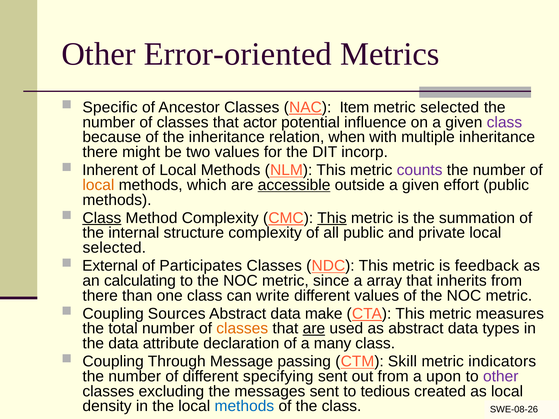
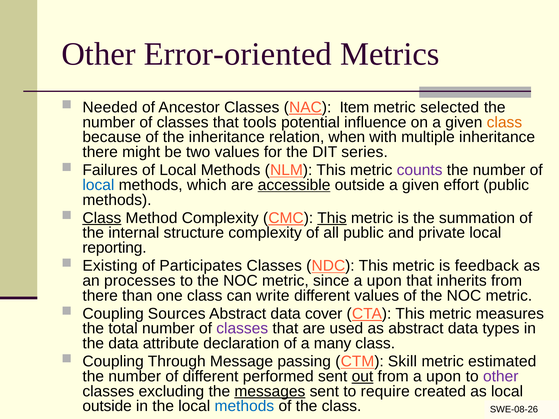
Specific: Specific -> Needed
actor: actor -> tools
class at (504, 122) colour: purple -> orange
incorp: incorp -> series
Inherent: Inherent -> Failures
local at (98, 185) colour: orange -> blue
selected at (114, 248): selected -> reporting
External: External -> Existing
calculating: calculating -> processes
since a array: array -> upon
make: make -> cover
classes at (242, 329) colour: orange -> purple
are at (314, 329) underline: present -> none
indicators: indicators -> estimated
specifying: specifying -> performed
out underline: none -> present
messages underline: none -> present
tedious: tedious -> require
density at (107, 406): density -> outside
